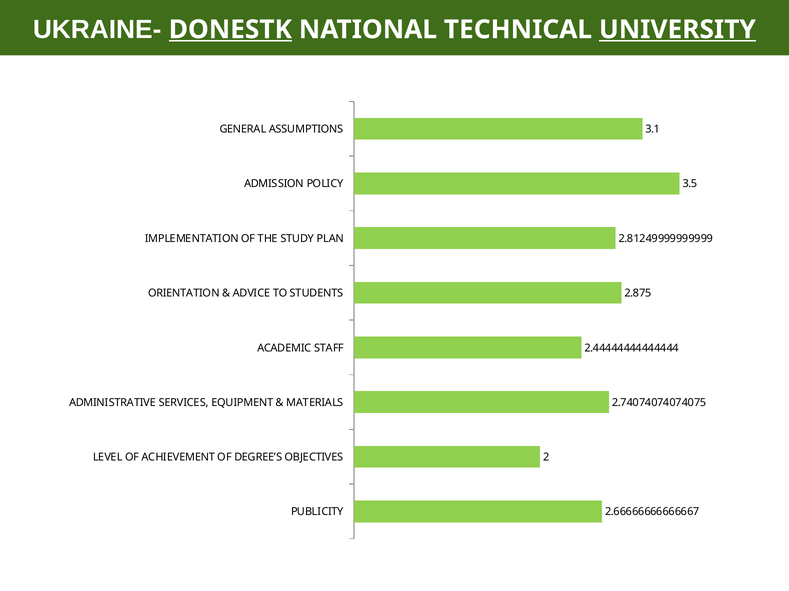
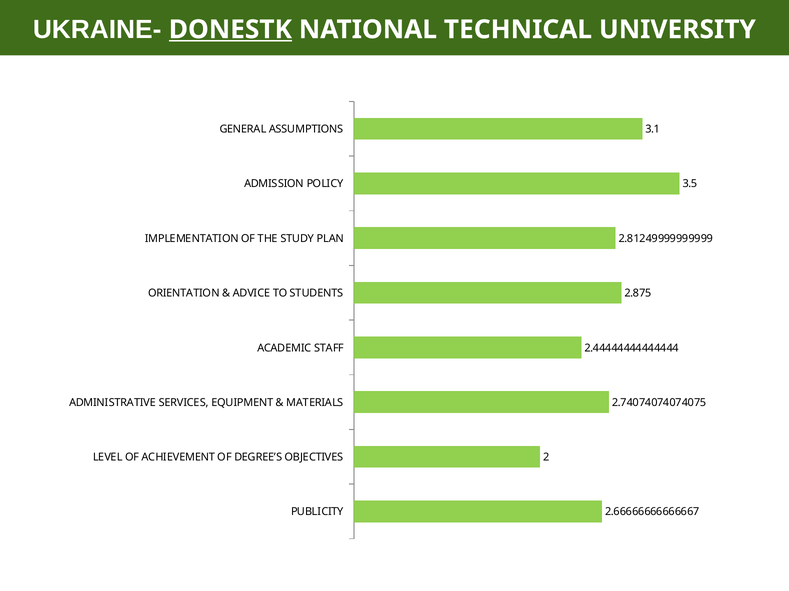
UNIVERSITY underline: present -> none
